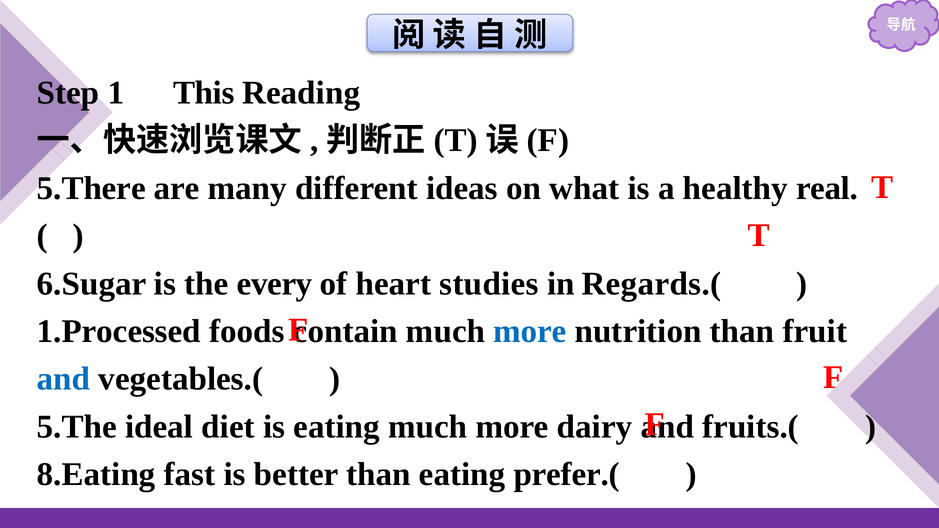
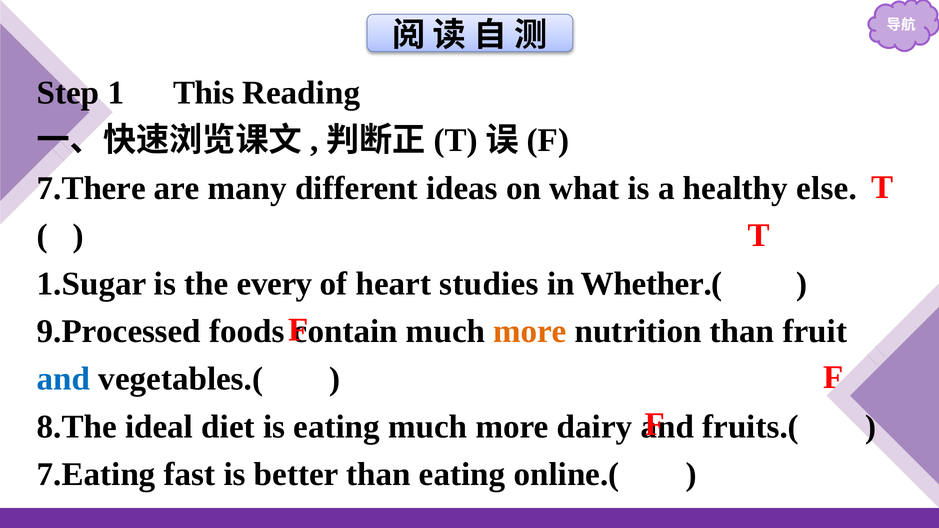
5.There: 5.There -> 7.There
real: real -> else
6.Sugar: 6.Sugar -> 1.Sugar
Regards.(: Regards.( -> Whether.(
1.Processed: 1.Processed -> 9.Processed
more at (530, 331) colour: blue -> orange
5.The: 5.The -> 8.The
8.Eating: 8.Eating -> 7.Eating
prefer.(: prefer.( -> online.(
